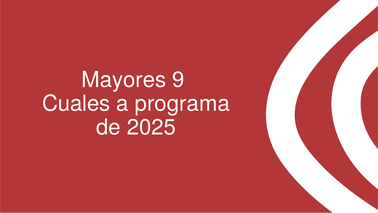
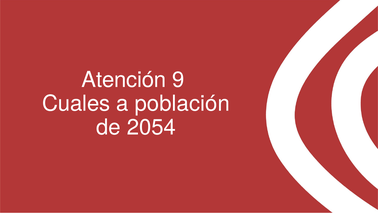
Mayores: Mayores -> Atención
programa: programa -> población
2025: 2025 -> 2054
